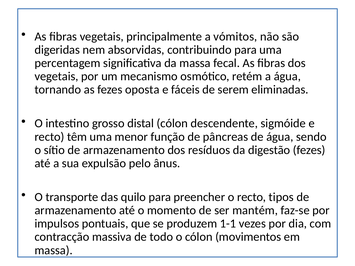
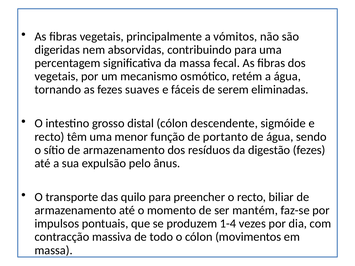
oposta: oposta -> suaves
pâncreas: pâncreas -> portanto
tipos: tipos -> biliar
1-1: 1-1 -> 1-4
